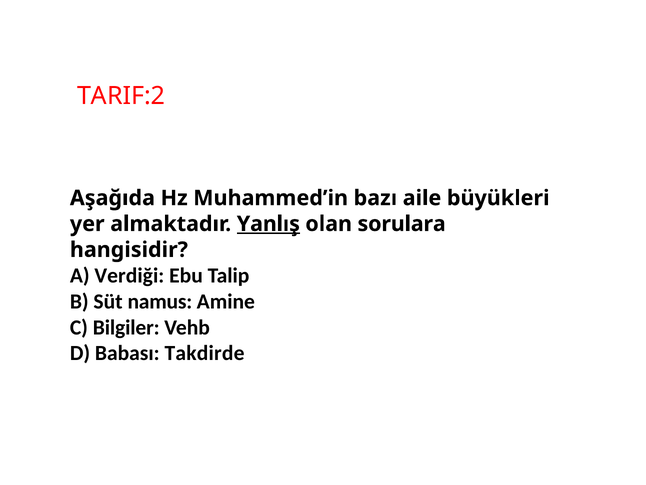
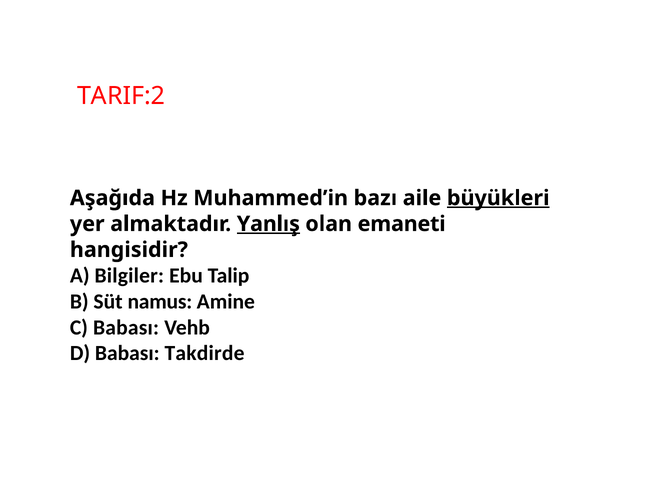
büyükleri underline: none -> present
sorulara: sorulara -> emaneti
Verdiği: Verdiği -> Bilgiler
C Bilgiler: Bilgiler -> Babası
